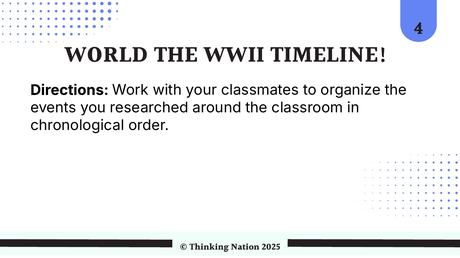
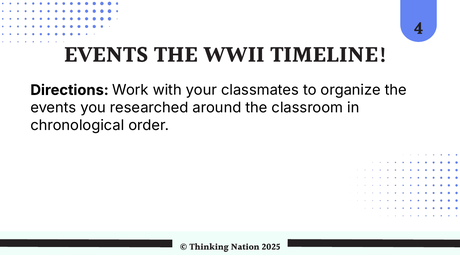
WORLD at (106, 56): WORLD -> EVENTS
